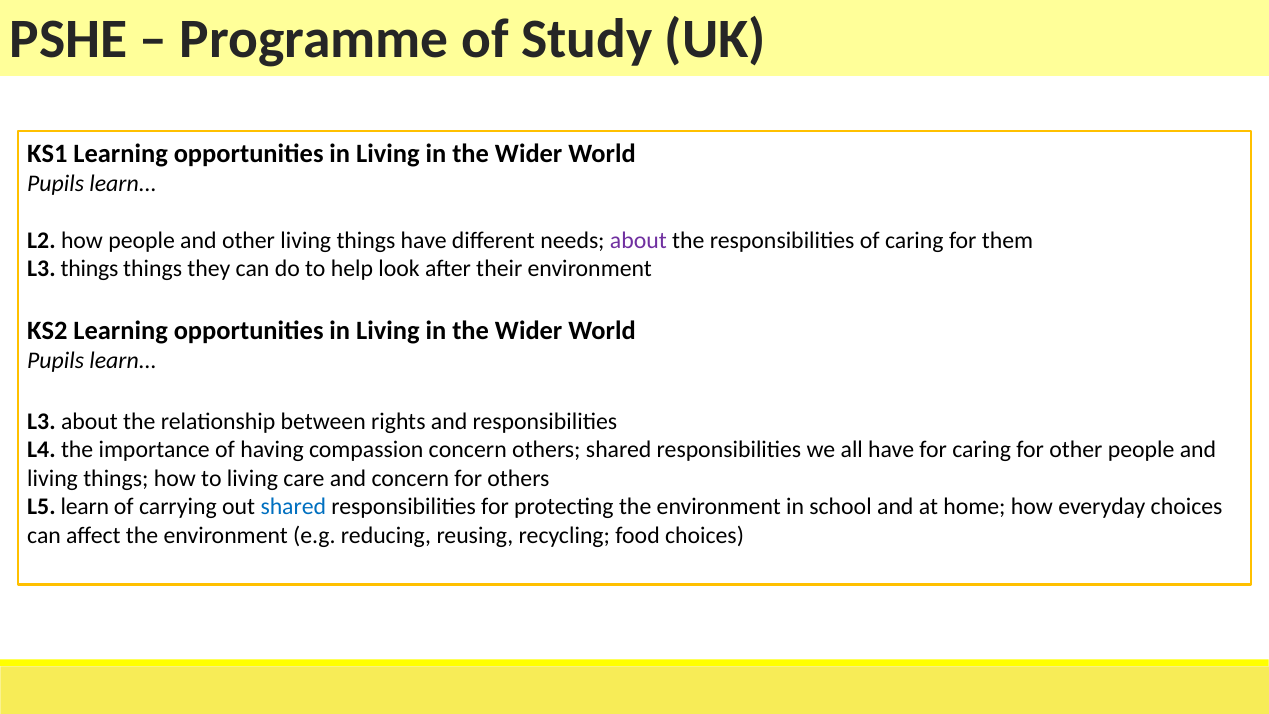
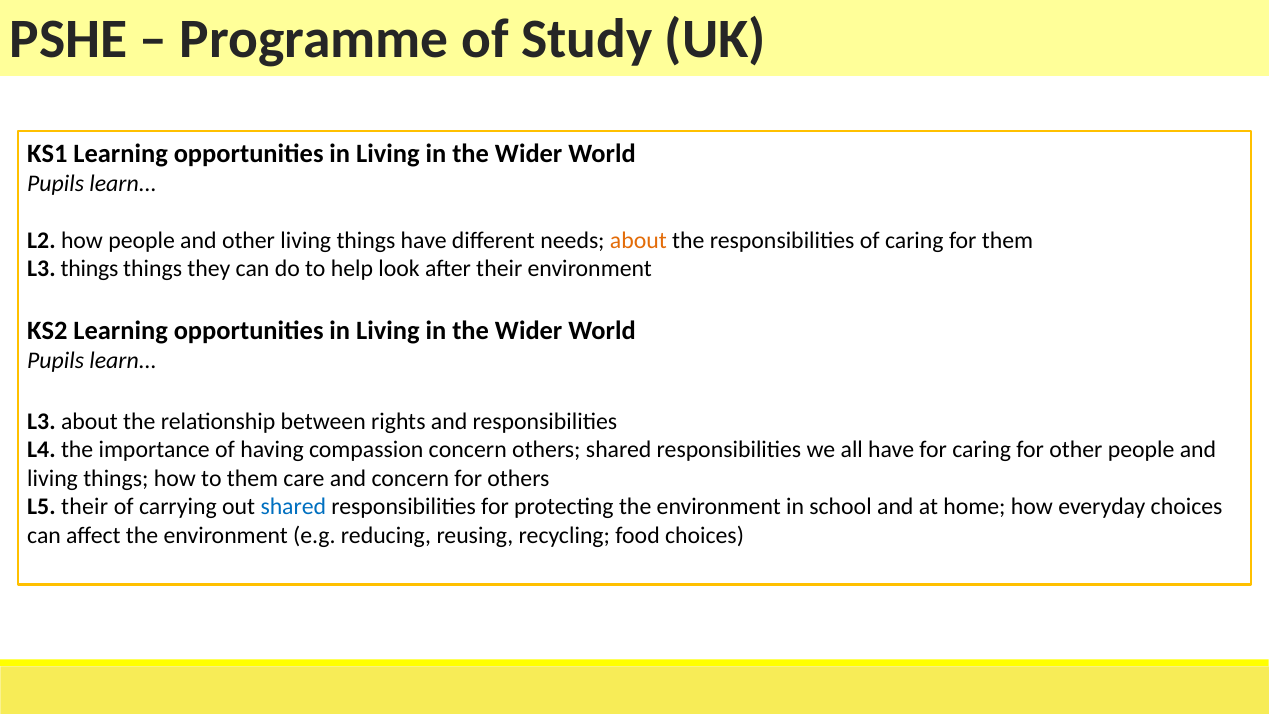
about at (638, 240) colour: purple -> orange
to living: living -> them
L5 learn: learn -> their
